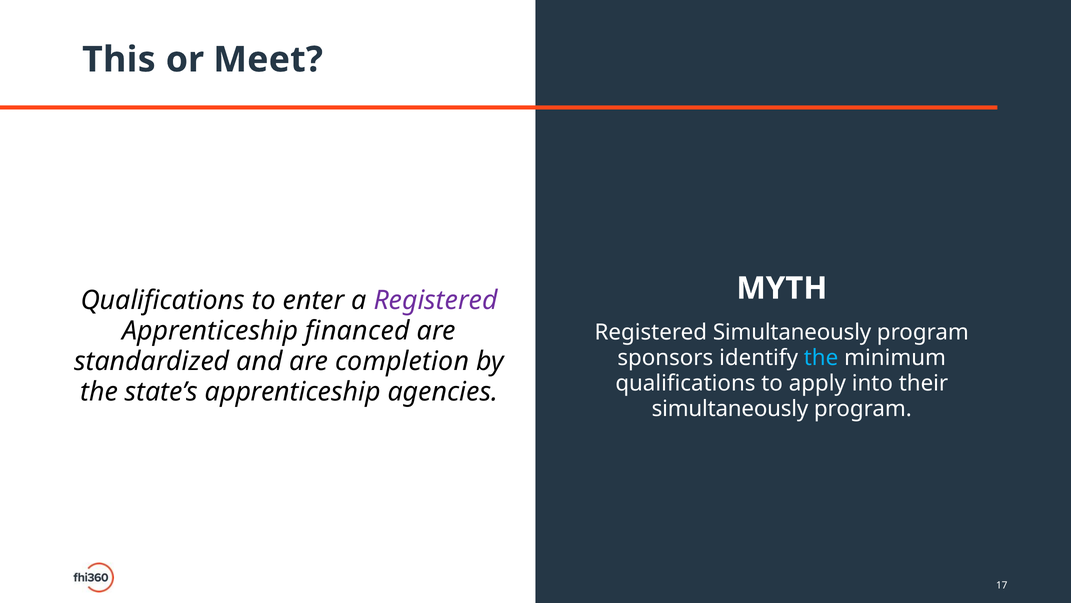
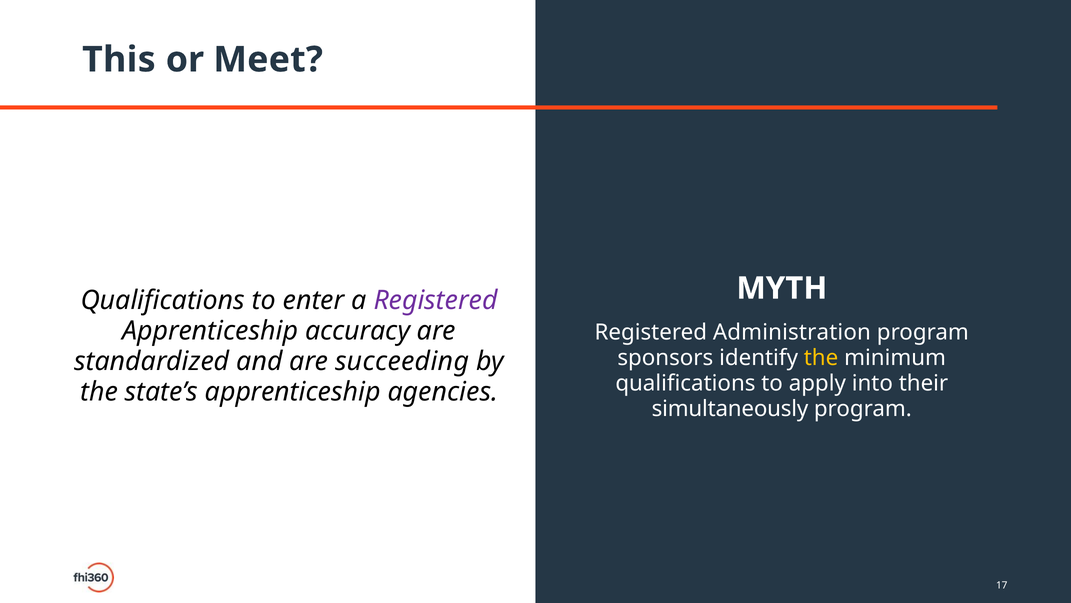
financed: financed -> accuracy
Registered Simultaneously: Simultaneously -> Administration
the at (821, 357) colour: light blue -> yellow
completion: completion -> succeeding
